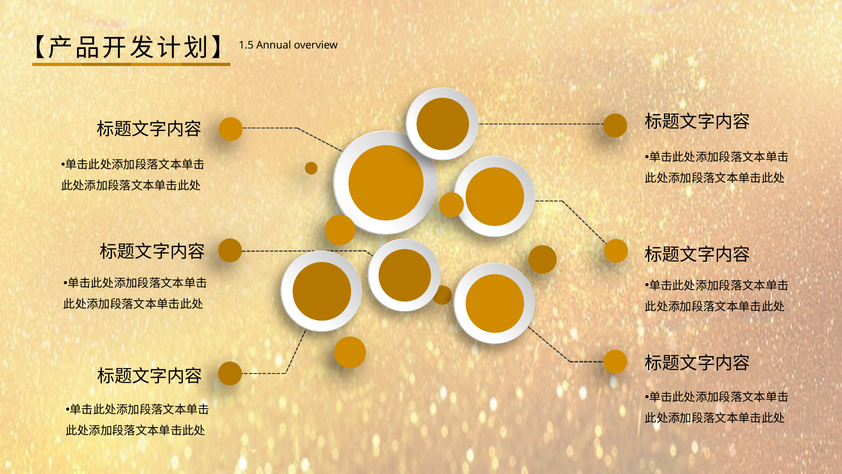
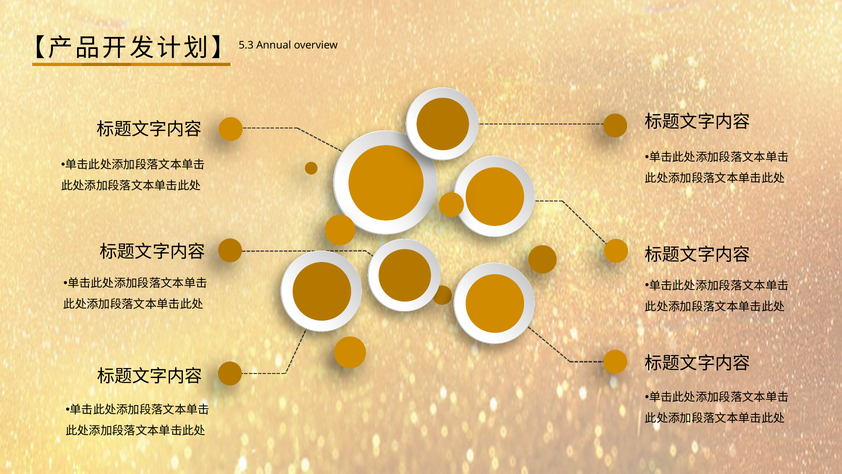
1.5: 1.5 -> 5.3
